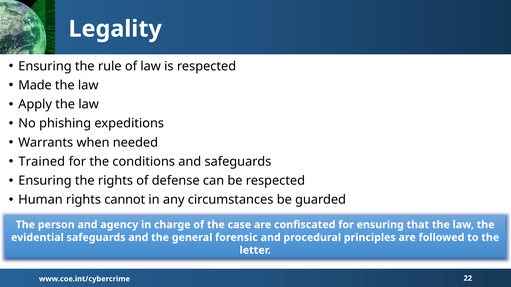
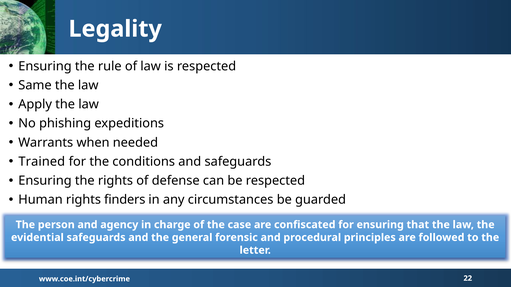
Made: Made -> Same
cannot: cannot -> finders
